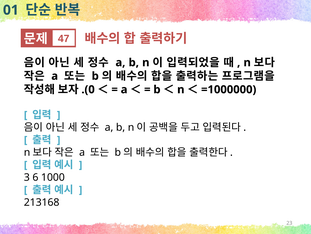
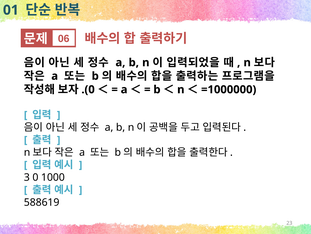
47: 47 -> 06
6: 6 -> 0
213168: 213168 -> 588619
